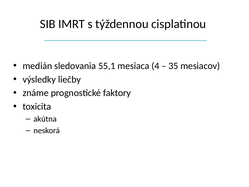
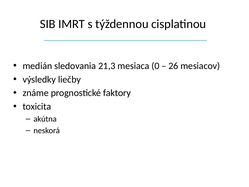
55,1: 55,1 -> 21,3
4: 4 -> 0
35: 35 -> 26
